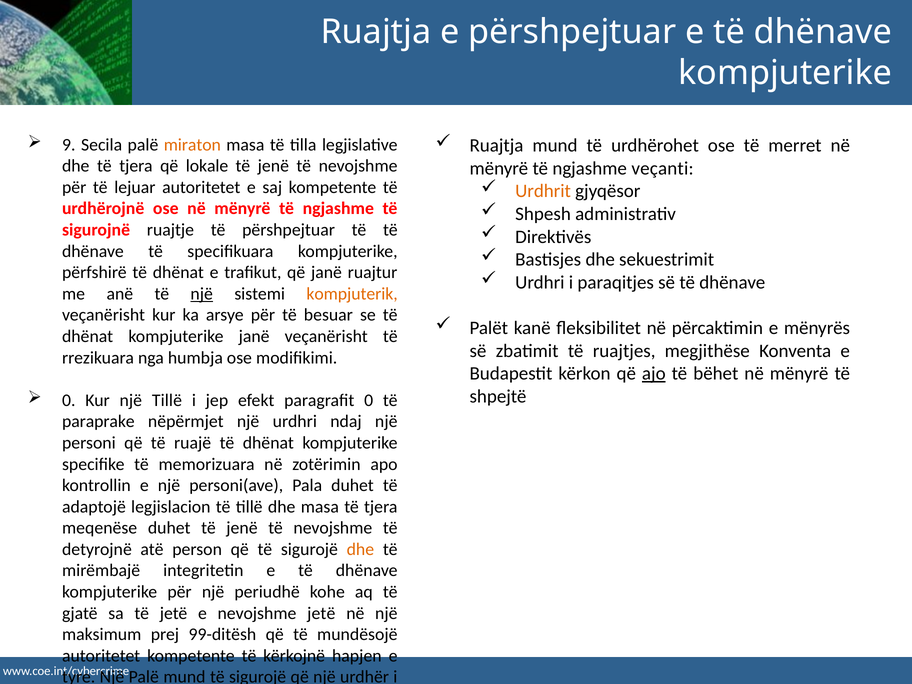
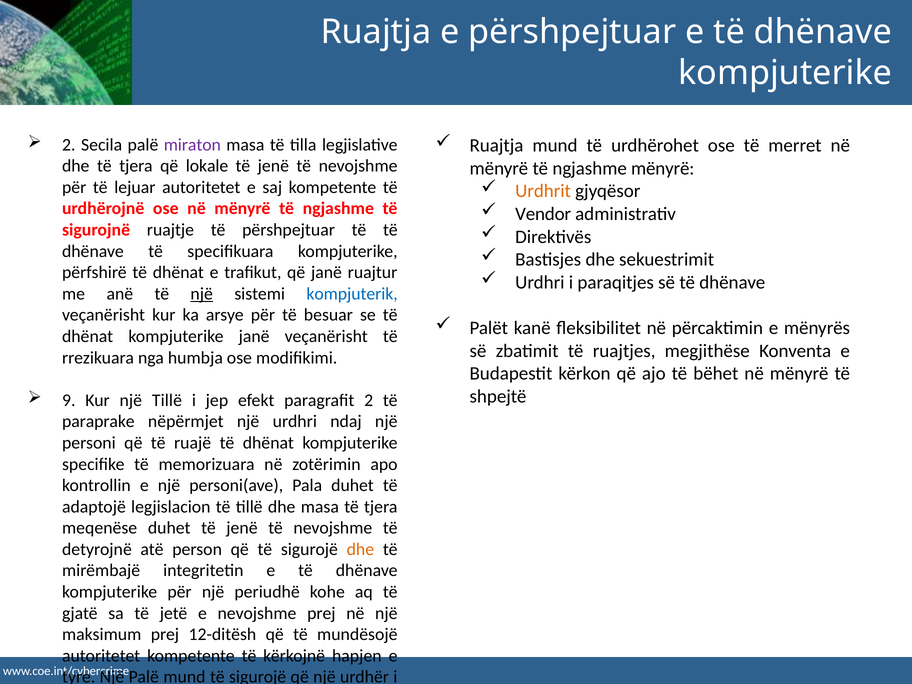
9 at (69, 145): 9 -> 2
miraton colour: orange -> purple
ngjashme veçanti: veçanti -> mënyrë
Shpesh: Shpesh -> Vendor
kompjuterik colour: orange -> blue
ajo underline: present -> none
0 at (69, 400): 0 -> 9
paragrafit 0: 0 -> 2
nevojshme jetë: jetë -> prej
99-ditësh: 99-ditësh -> 12-ditësh
